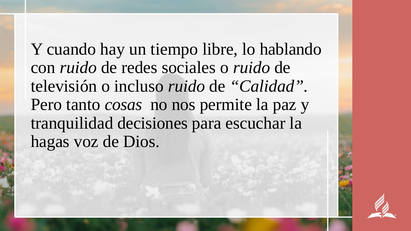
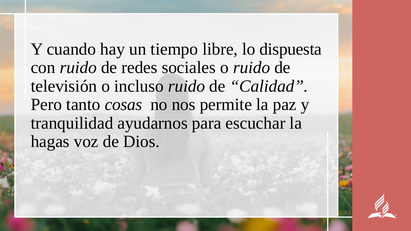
hablando: hablando -> dispuesta
decisiones: decisiones -> ayudarnos
